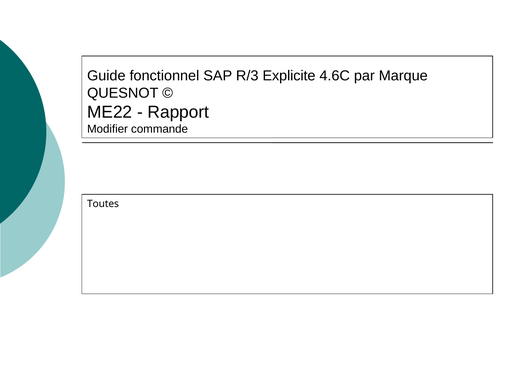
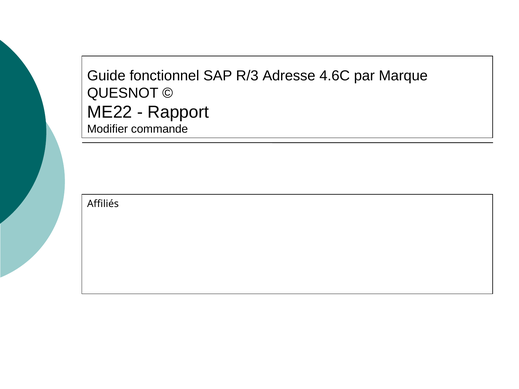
Explicite: Explicite -> Adresse
Toutes: Toutes -> Affiliés
